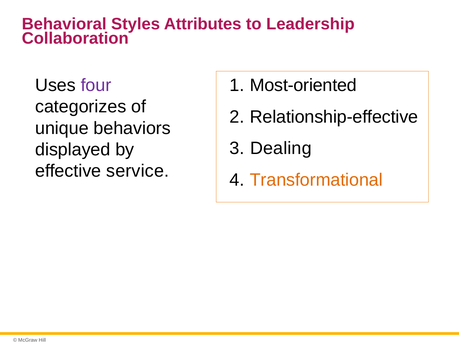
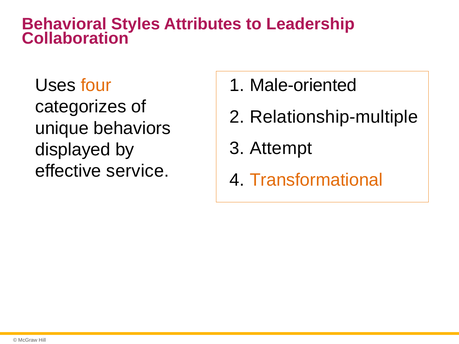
four colour: purple -> orange
Most-oriented: Most-oriented -> Male-oriented
Relationship-effective: Relationship-effective -> Relationship-multiple
Dealing: Dealing -> Attempt
